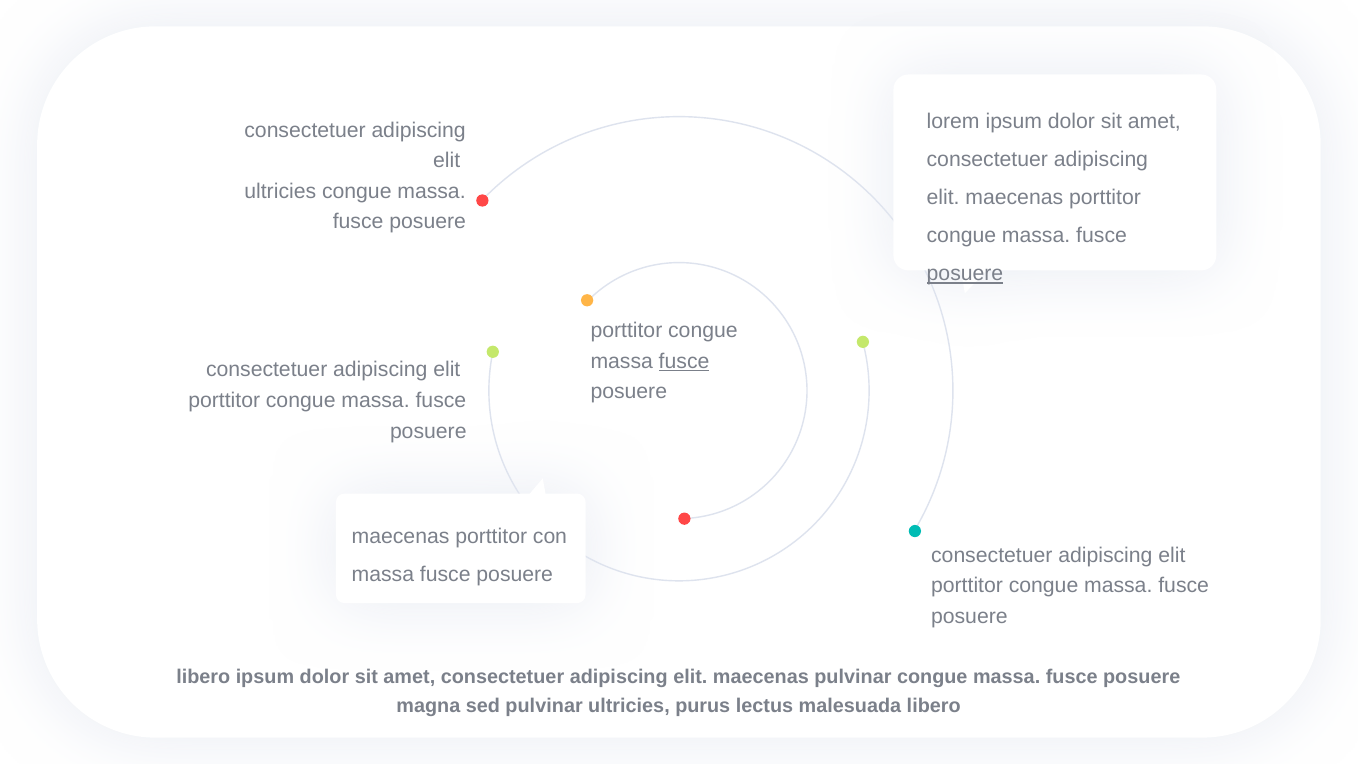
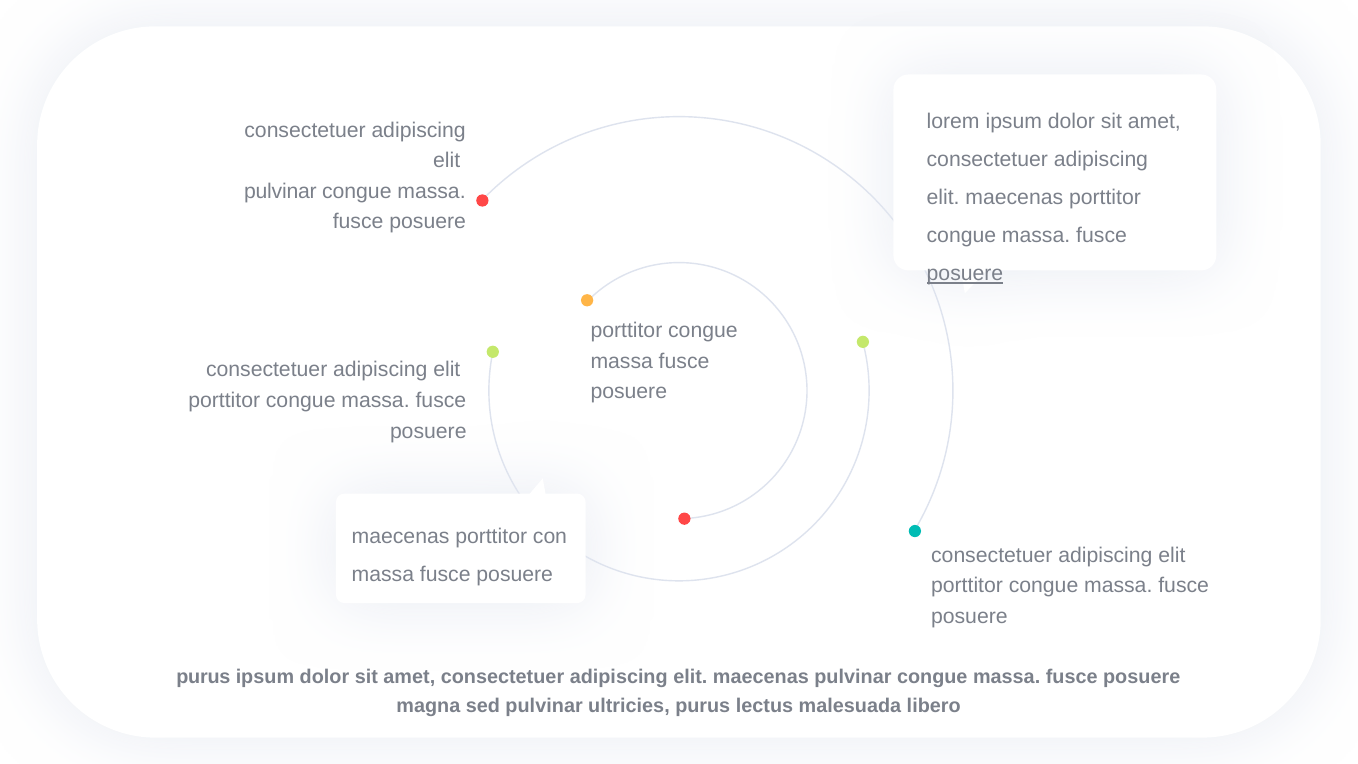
ultricies at (280, 191): ultricies -> pulvinar
fusce at (684, 361) underline: present -> none
libero at (203, 677): libero -> purus
